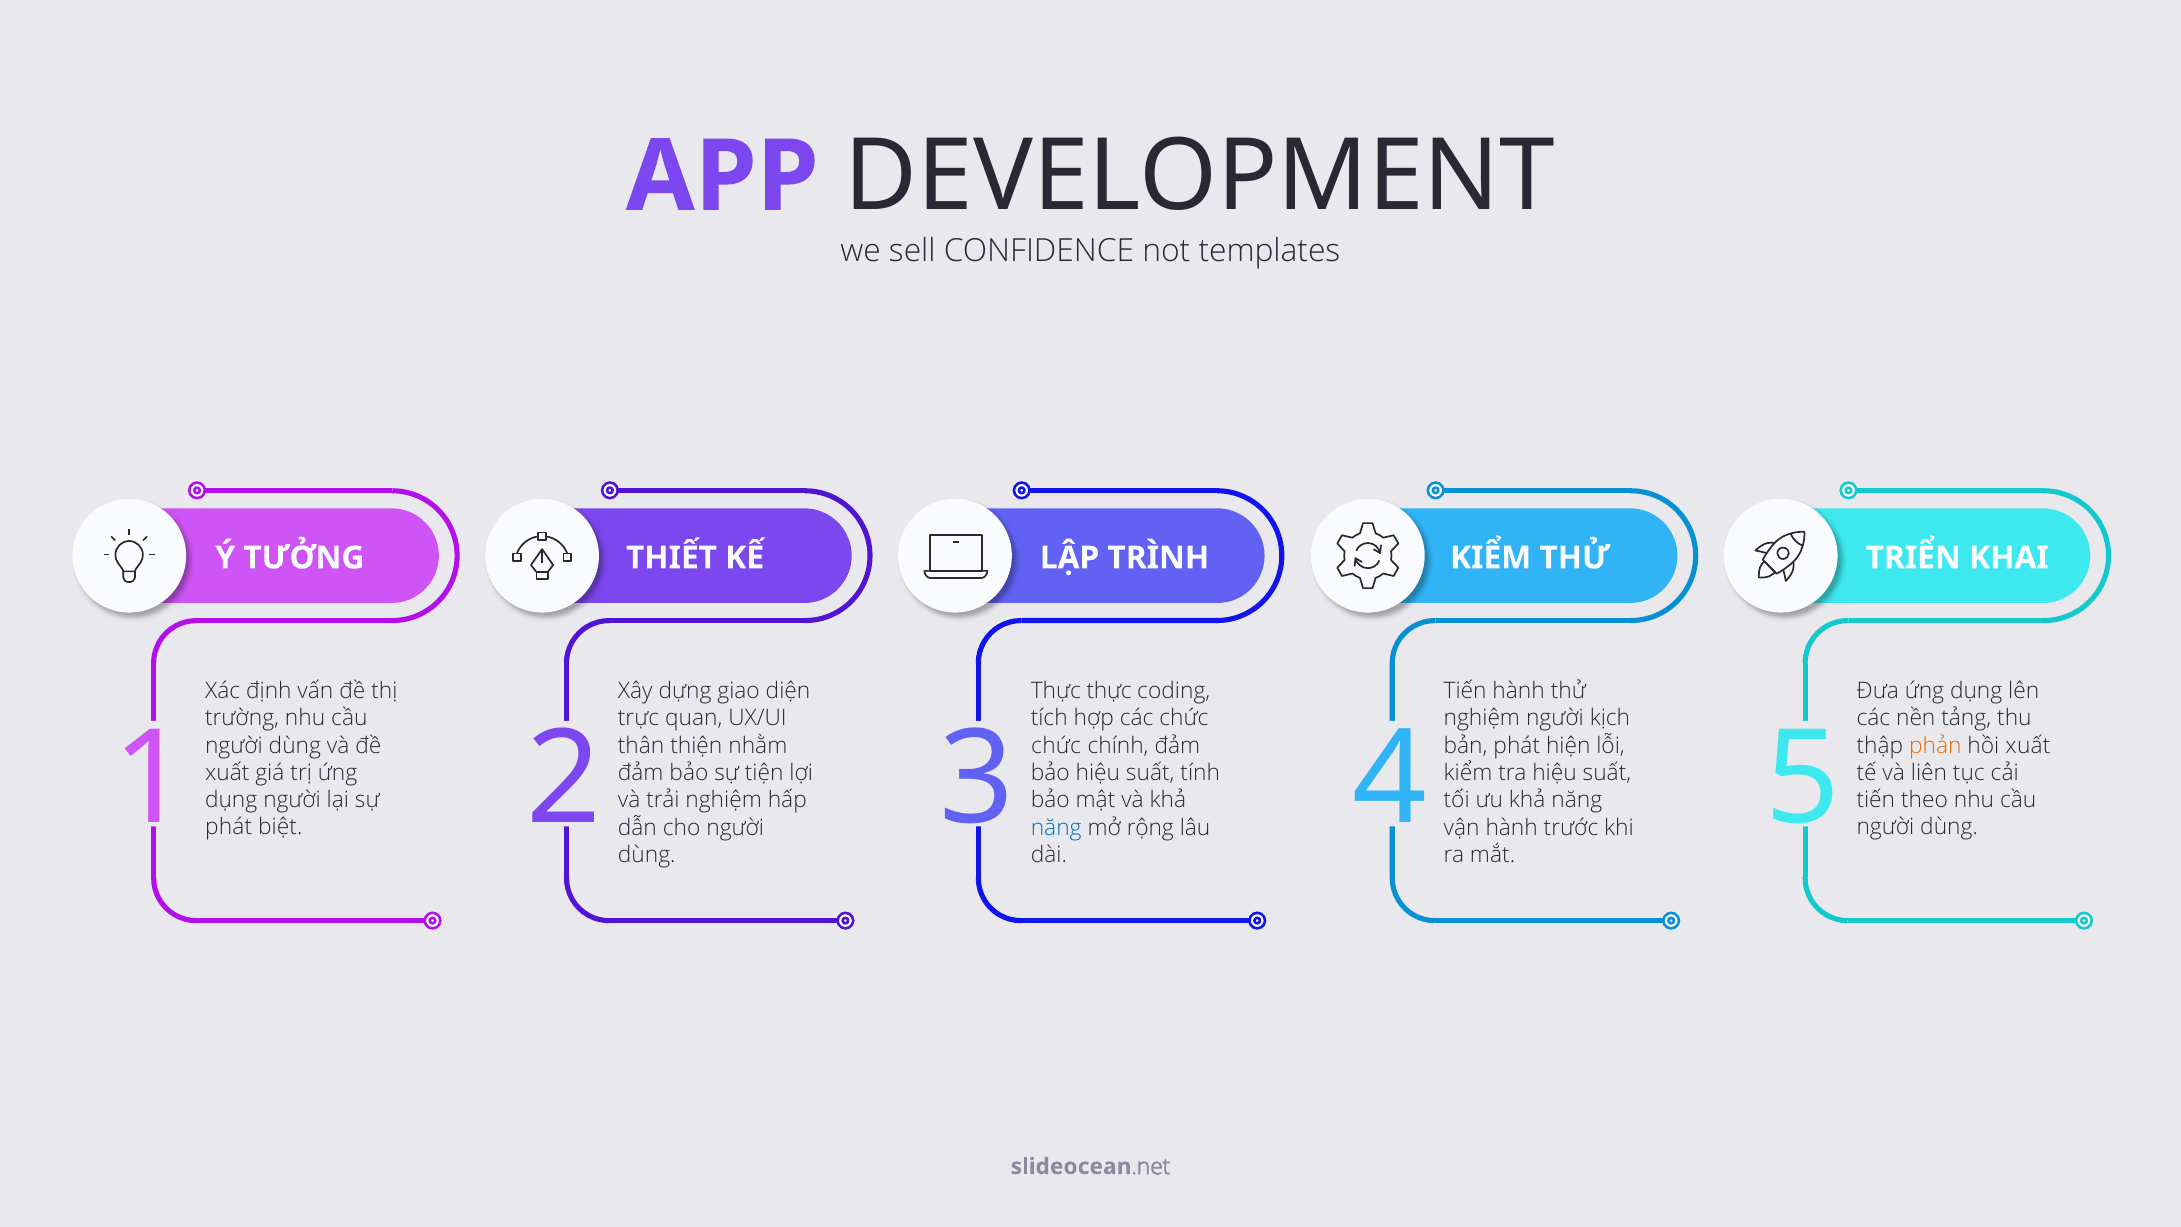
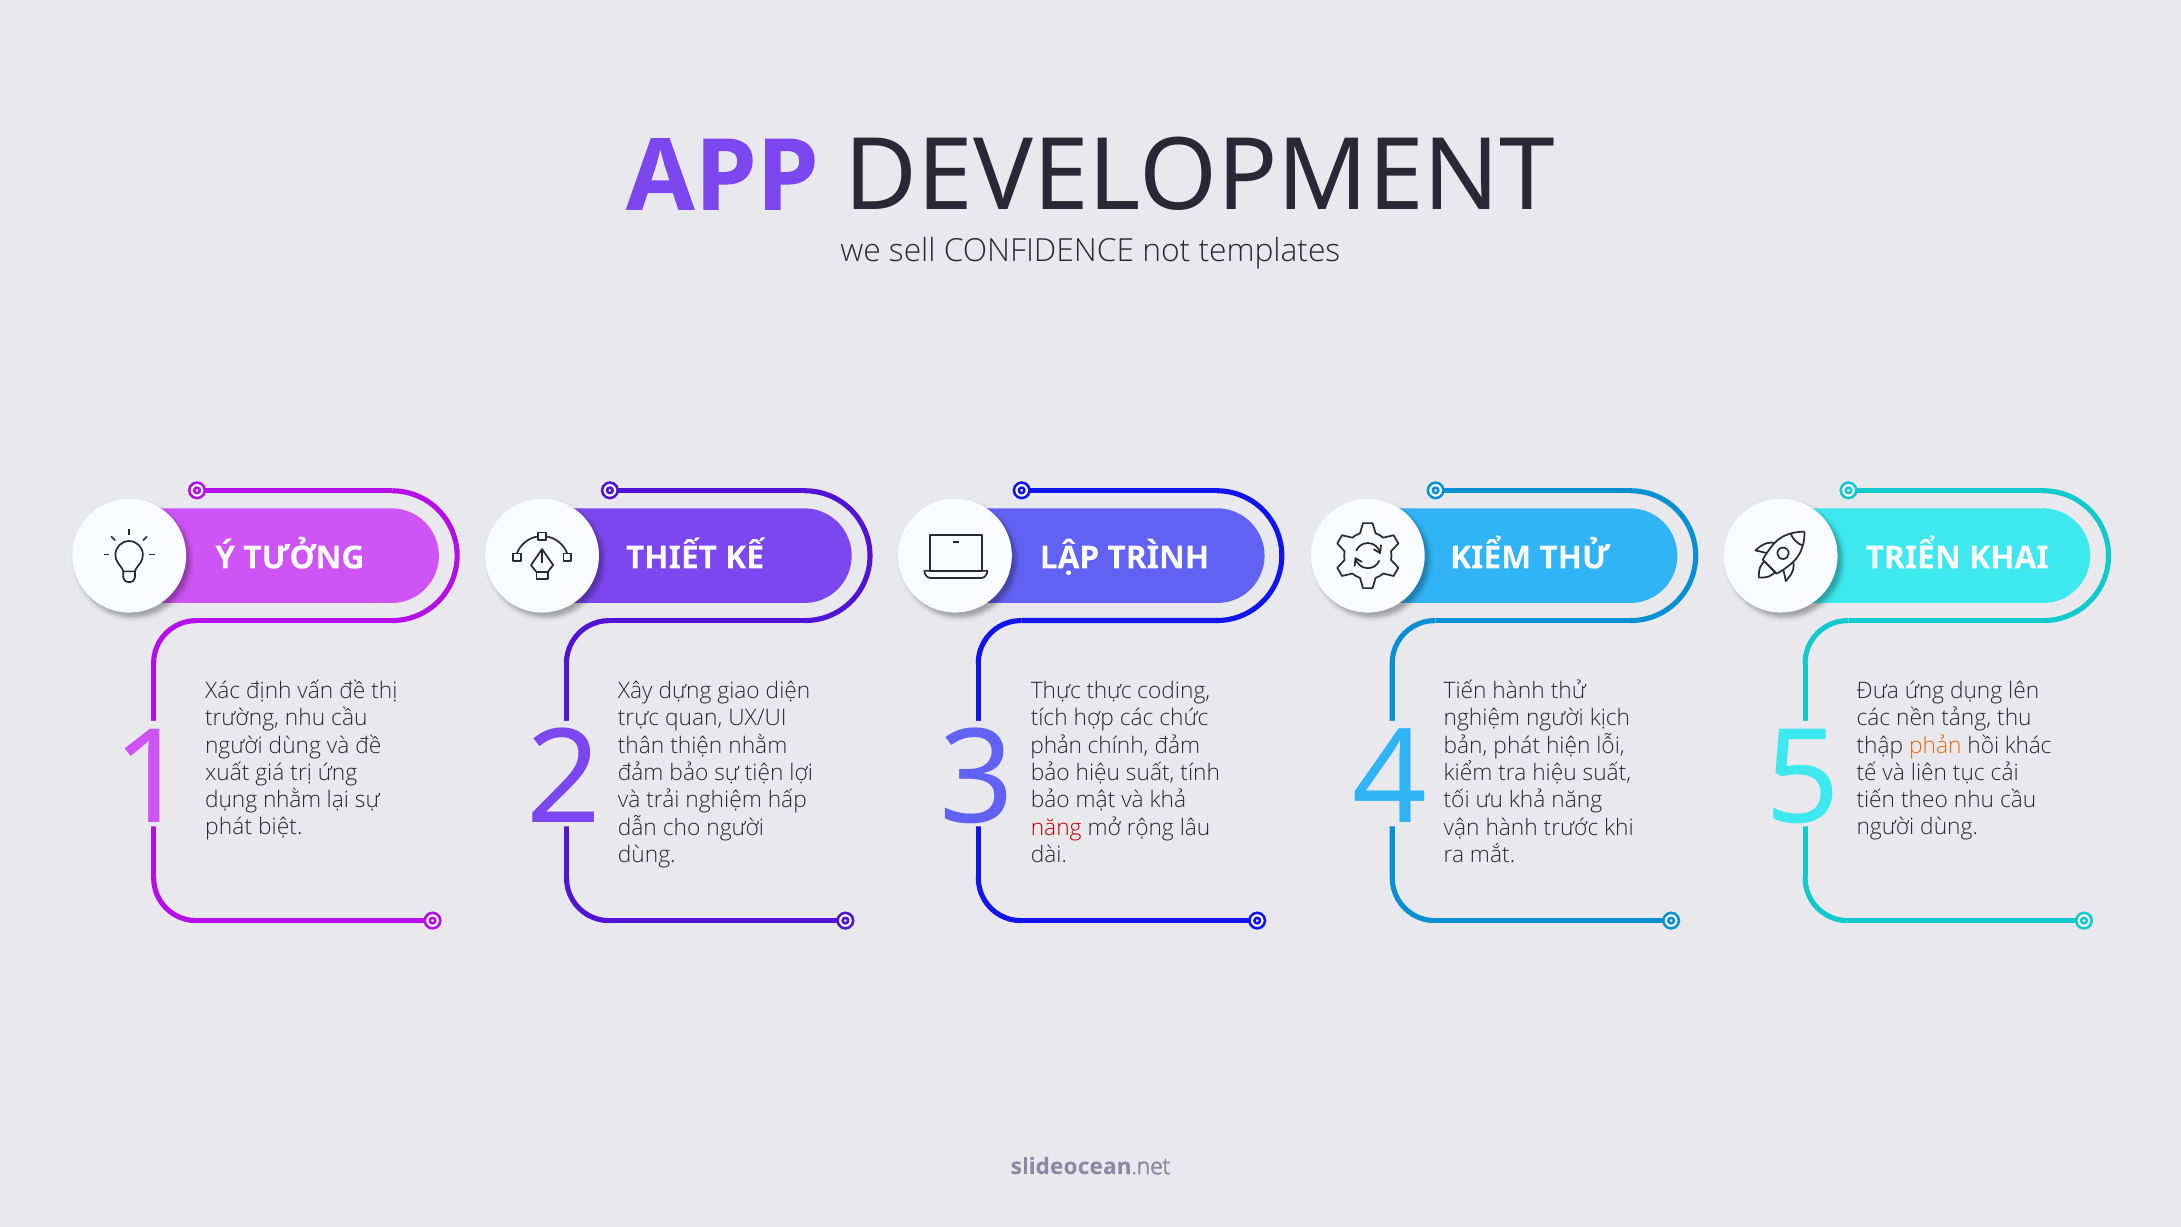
hồi xuất: xuất -> khác
chức at (1056, 746): chức -> phản
dụng người: người -> nhằm
năng at (1056, 827) colour: blue -> red
